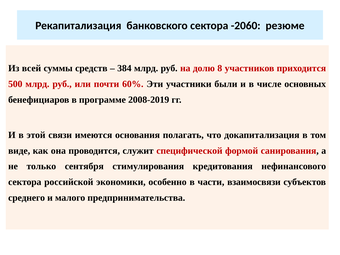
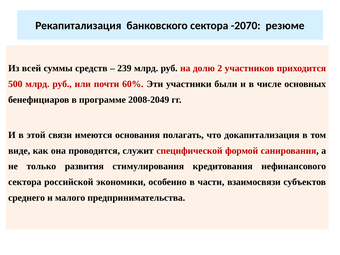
-2060: -2060 -> -2070
384: 384 -> 239
8: 8 -> 2
2008-2019: 2008-2019 -> 2008-2049
сентября: сентября -> развития
